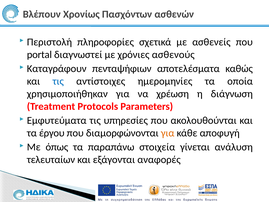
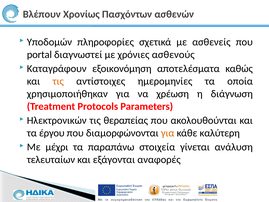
Περιστολή: Περιστολή -> Υποδομών
πενταψήφιων: πενταψήφιων -> εξοικονόμηση
τις at (58, 81) colour: blue -> orange
Εμφυτεύματα: Εμφυτεύματα -> Ηλεκτρονικών
υπηρεσίες: υπηρεσίες -> θεραπείας
αποφυγή: αποφυγή -> καλύτερη
όπως: όπως -> μέχρι
